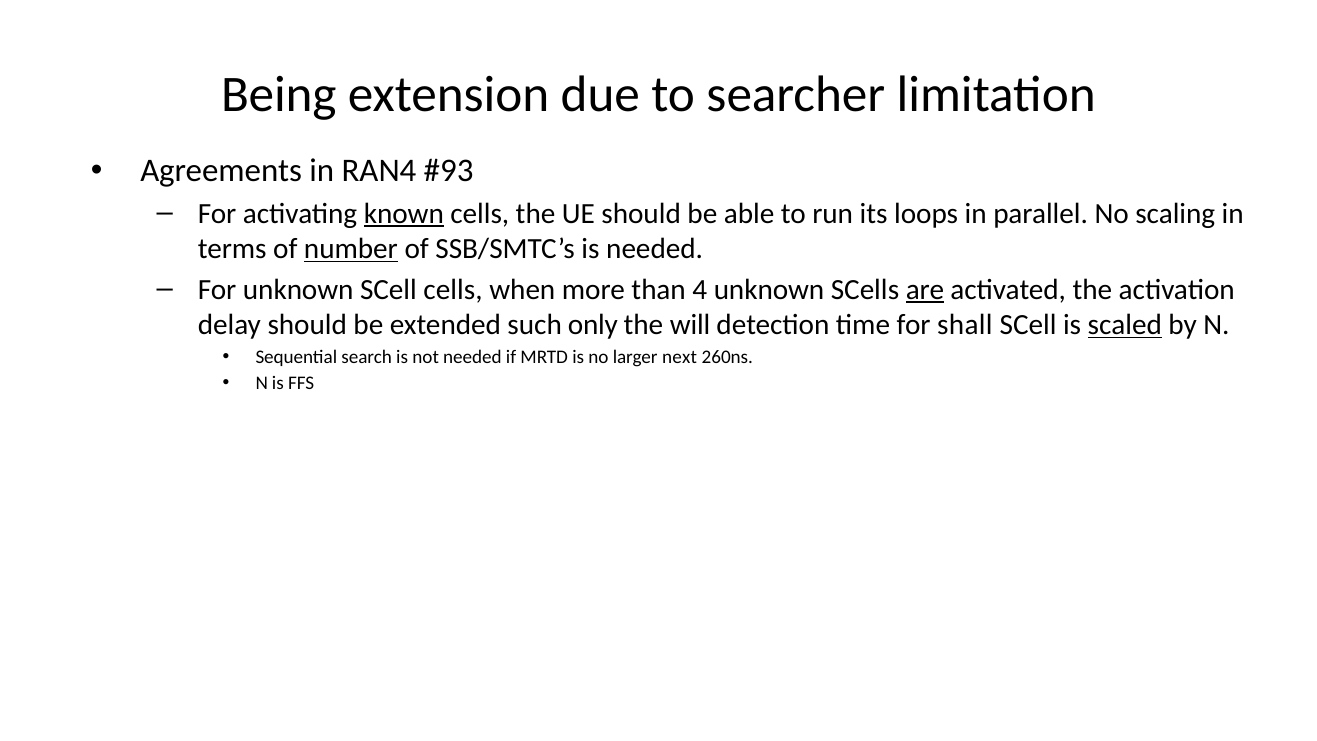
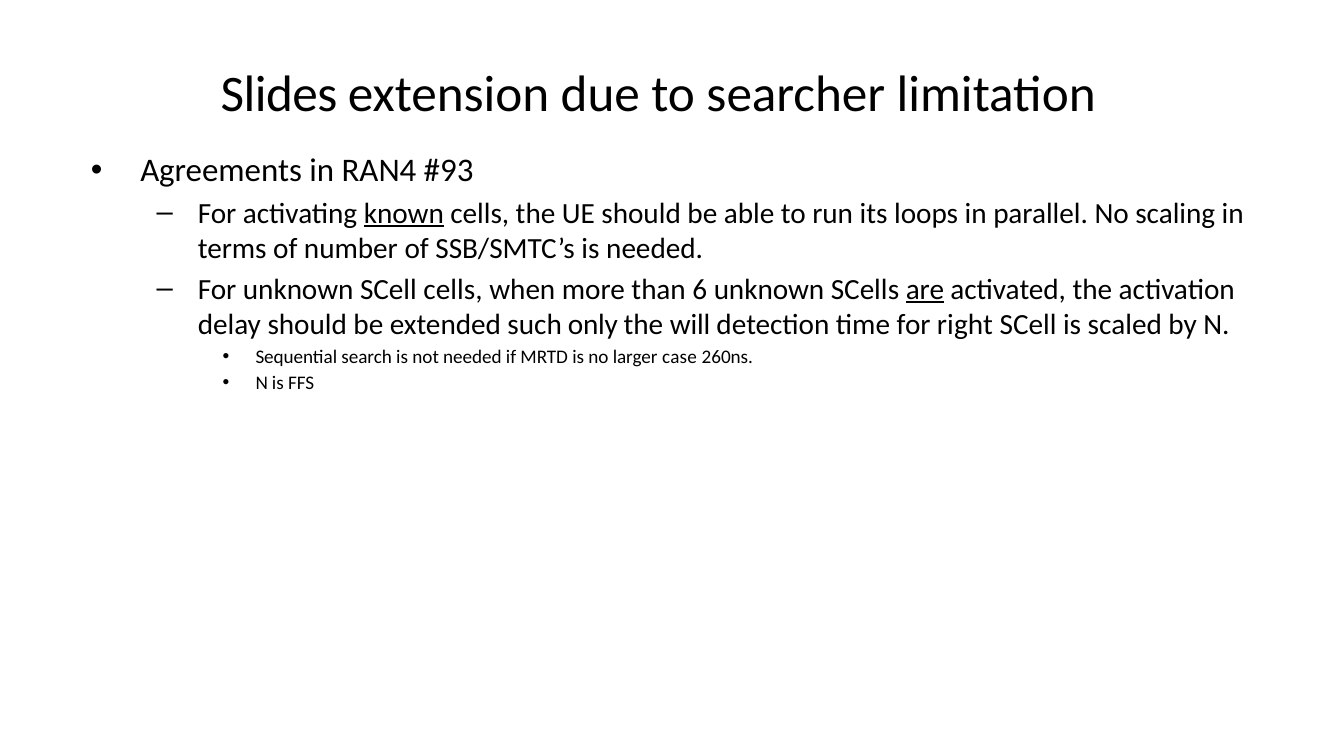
Being: Being -> Slides
number underline: present -> none
4: 4 -> 6
shall: shall -> right
scaled underline: present -> none
next: next -> case
